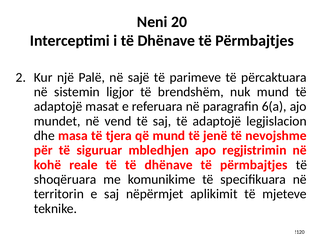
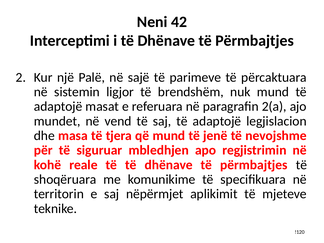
20: 20 -> 42
6(a: 6(a -> 2(a
